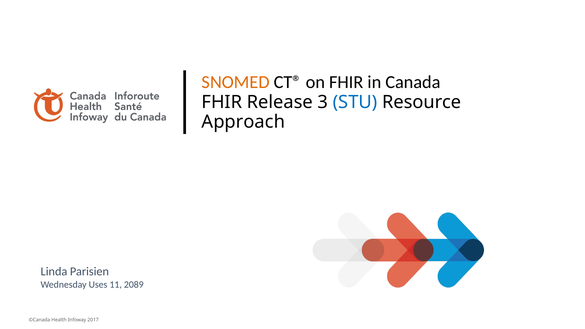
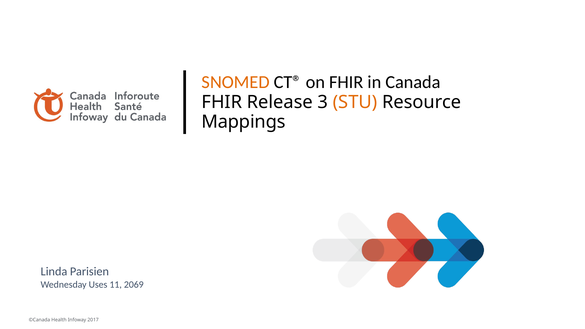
STU colour: blue -> orange
Approach: Approach -> Mappings
2089: 2089 -> 2069
